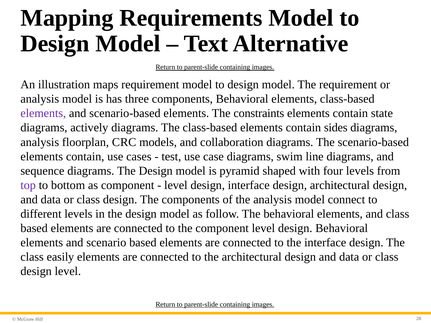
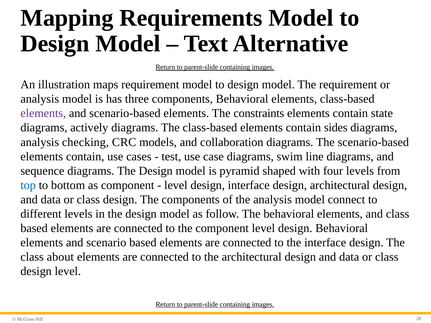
floorplan: floorplan -> checking
top colour: purple -> blue
easily: easily -> about
